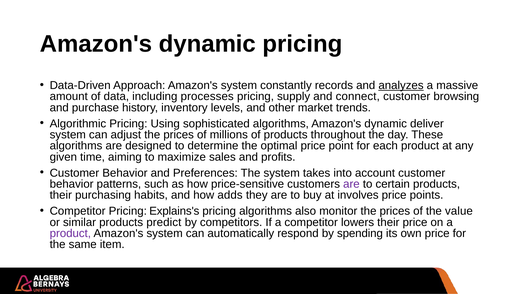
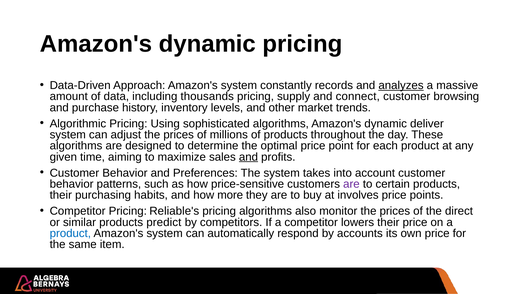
processes: processes -> thousands
and at (248, 157) underline: none -> present
adds: adds -> more
Explains's: Explains's -> Reliable's
value: value -> direct
product at (70, 234) colour: purple -> blue
spending: spending -> accounts
